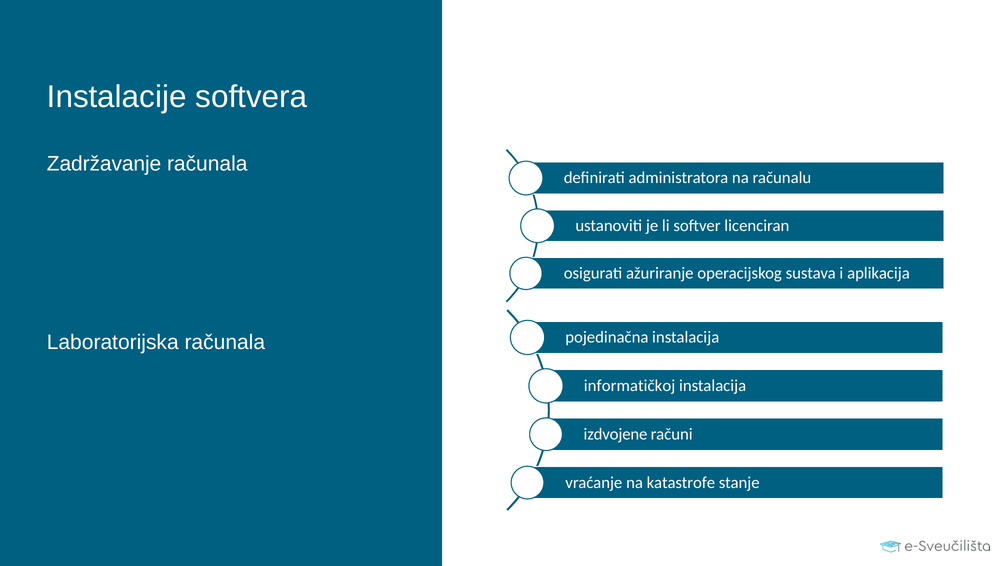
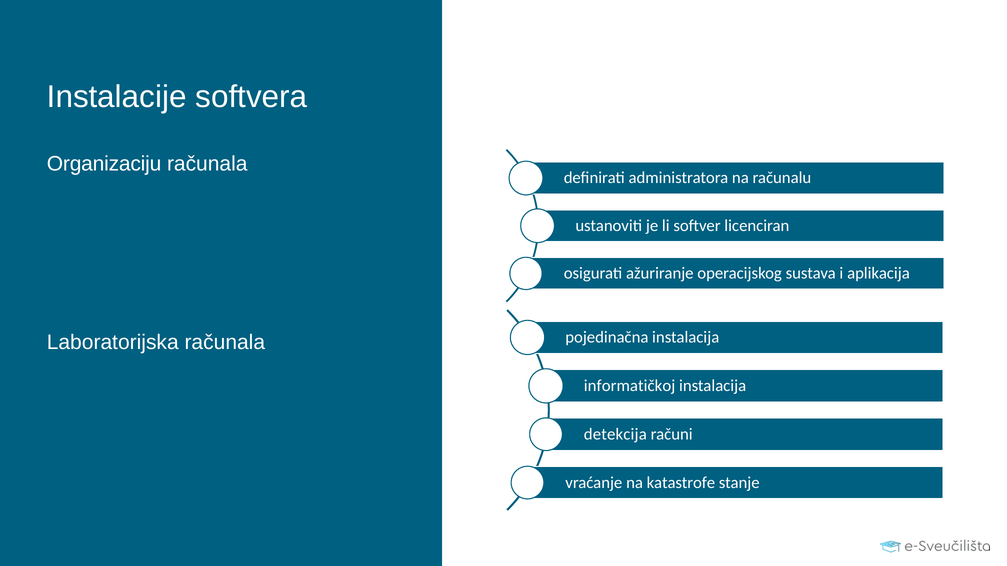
Zadržavanje: Zadržavanje -> Organizaciju
izdvojene: izdvojene -> detekcija
